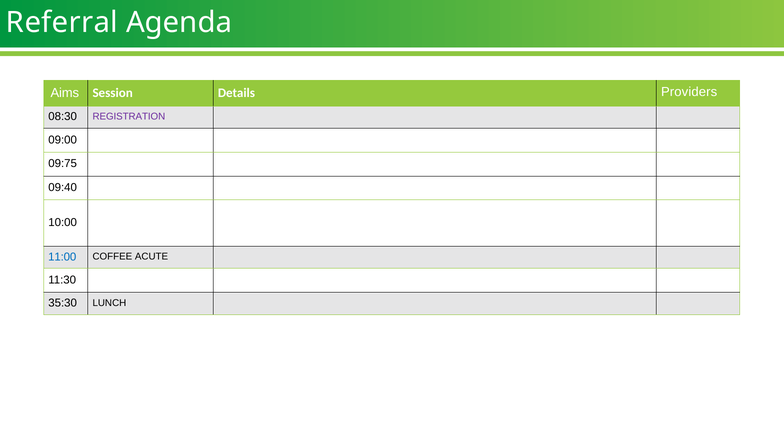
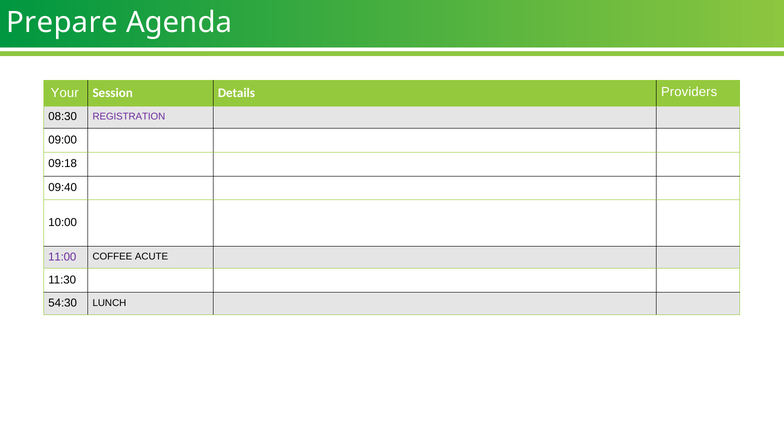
Referral: Referral -> Prepare
Aims: Aims -> Your
09:75: 09:75 -> 09:18
11:00 colour: blue -> purple
35:30: 35:30 -> 54:30
